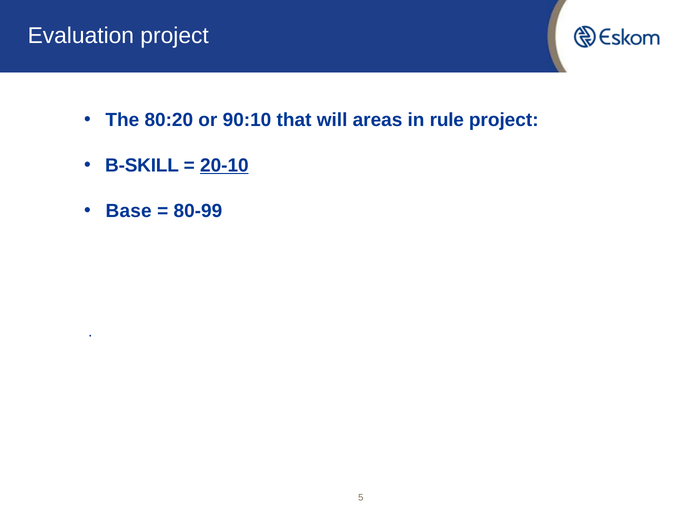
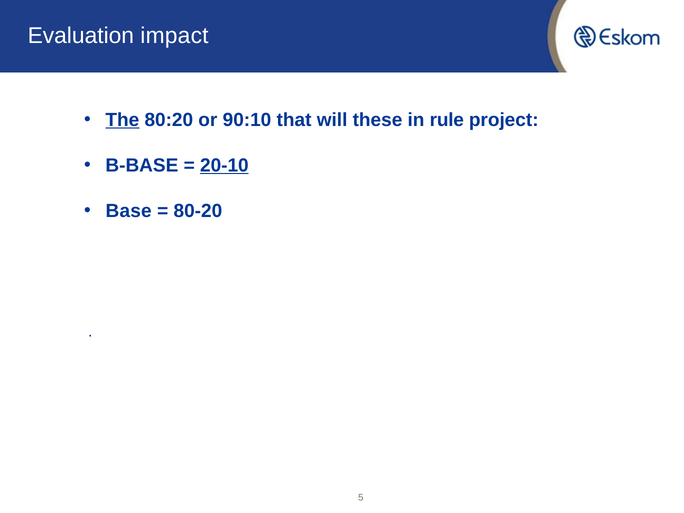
Evaluation project: project -> impact
The underline: none -> present
areas: areas -> these
B-SKILL: B-SKILL -> B-BASE
80-99: 80-99 -> 80-20
